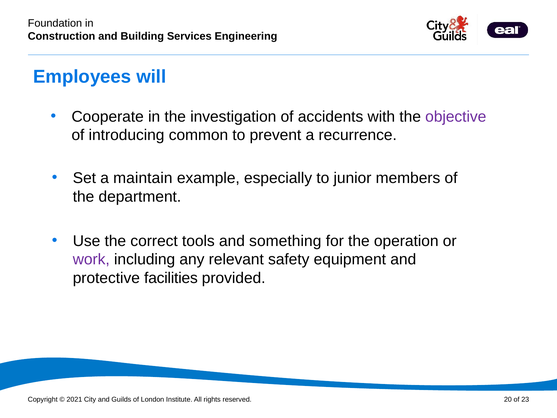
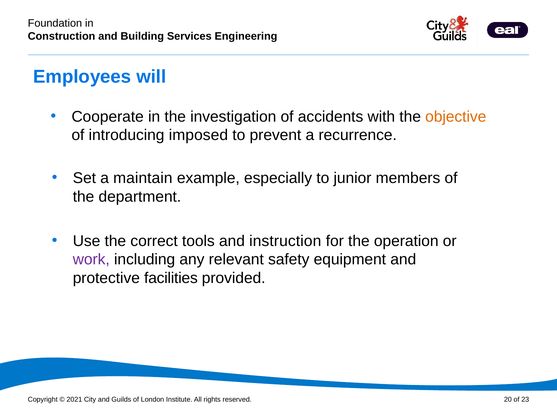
objective colour: purple -> orange
common: common -> imposed
something: something -> instruction
